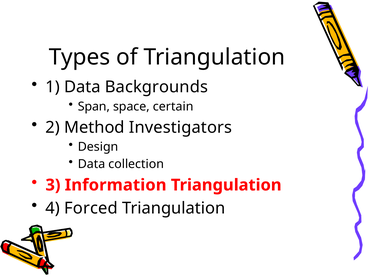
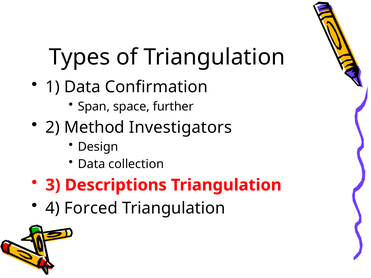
Backgrounds: Backgrounds -> Confirmation
certain: certain -> further
Information: Information -> Descriptions
